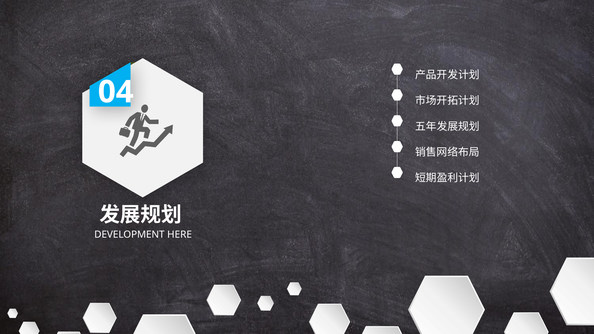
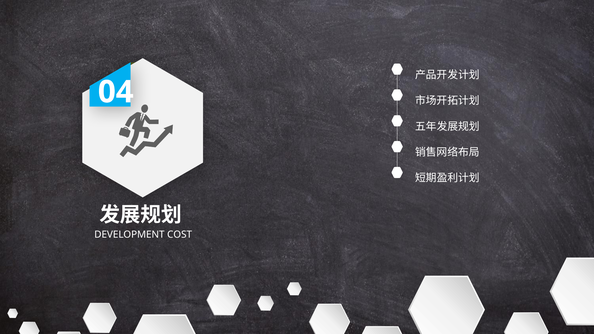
HERE: HERE -> COST
